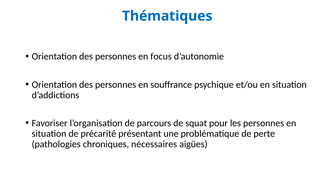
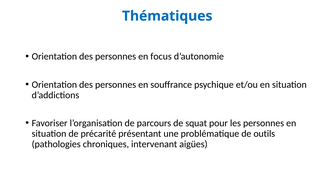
perte: perte -> outils
nécessaires: nécessaires -> intervenant
